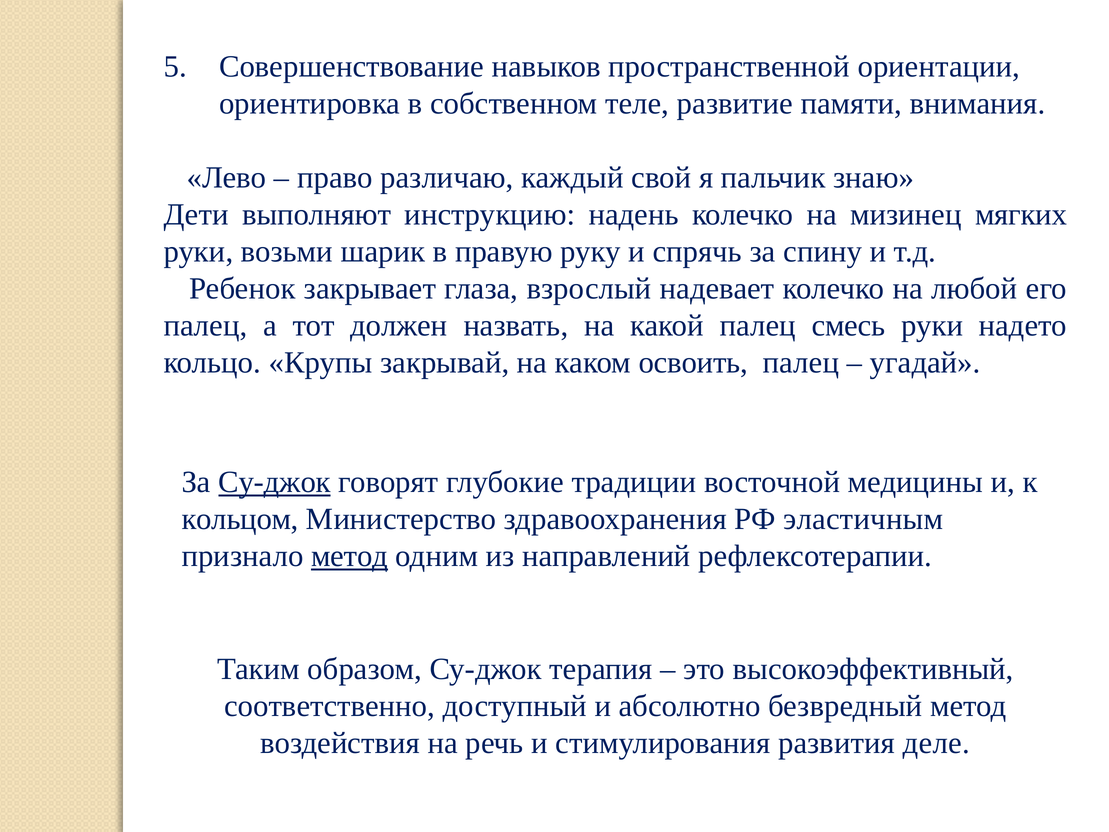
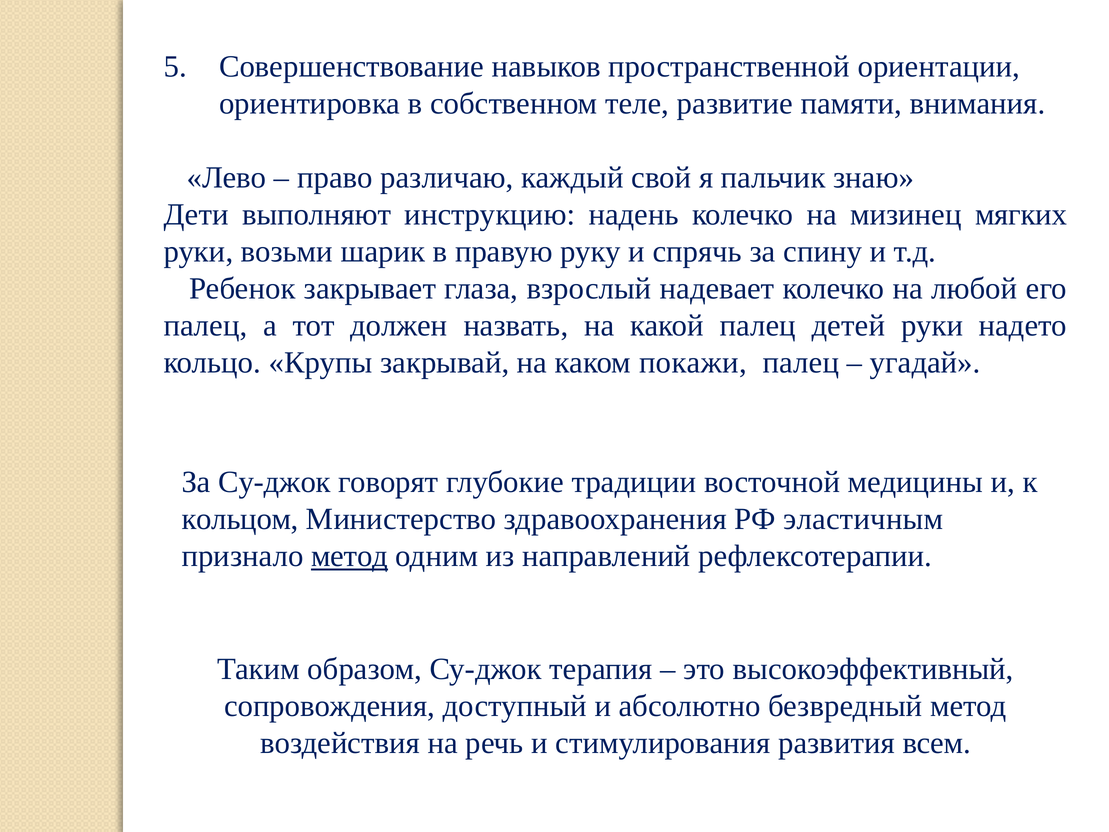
смесь: смесь -> детей
освоить: освоить -> покажи
Су-джок at (275, 482) underline: present -> none
соответственно: соответственно -> сопровождения
деле: деле -> всем
